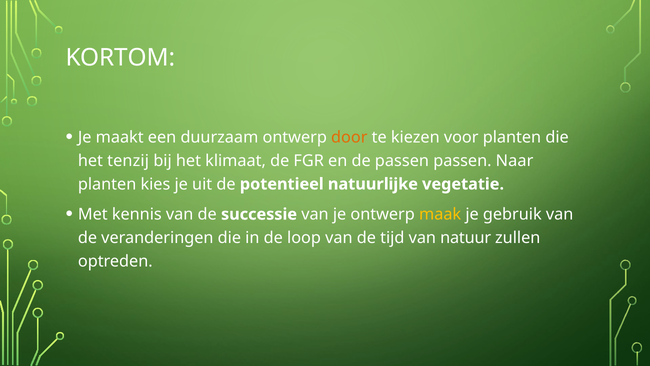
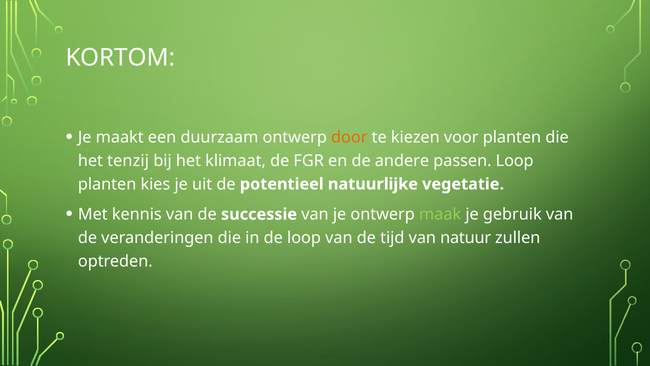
de passen: passen -> andere
passen Naar: Naar -> Loop
maak colour: yellow -> light green
